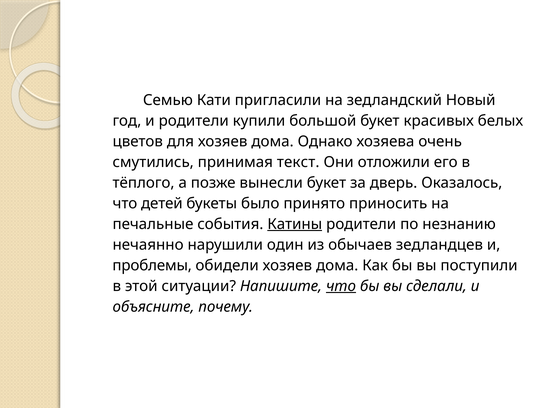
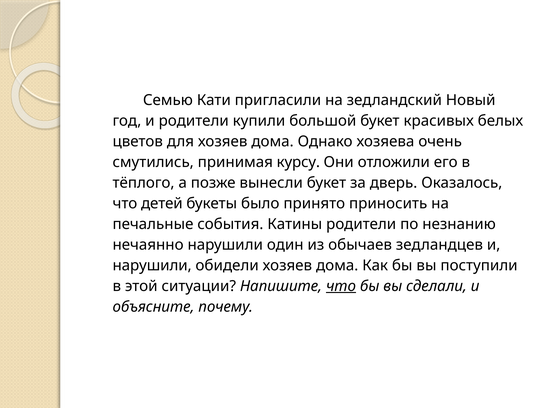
текст: текст -> курсу
Катины underline: present -> none
проблемы at (152, 265): проблемы -> нарушили
